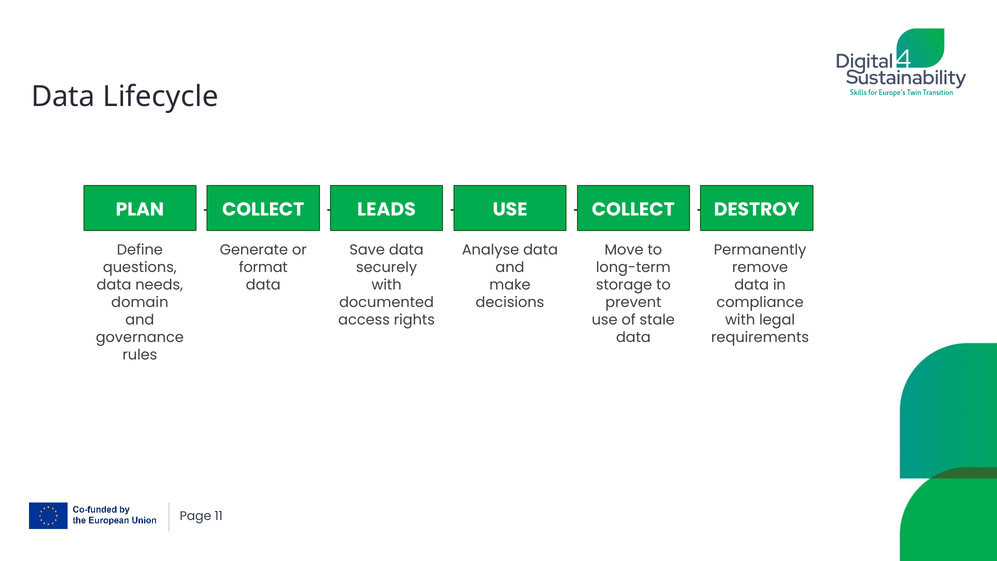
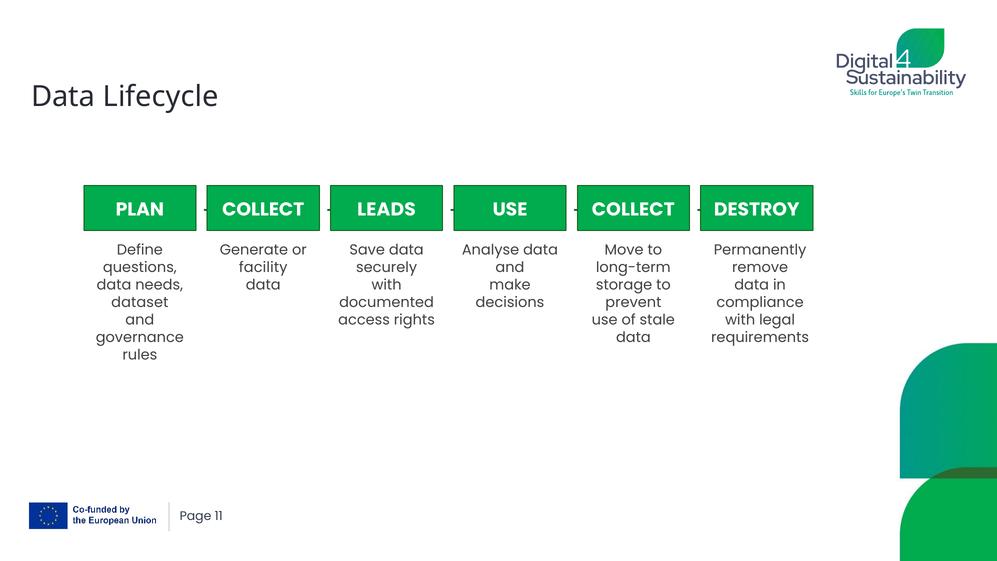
format: format -> facility
domain: domain -> dataset
